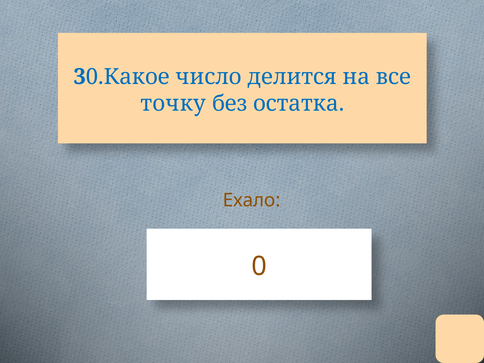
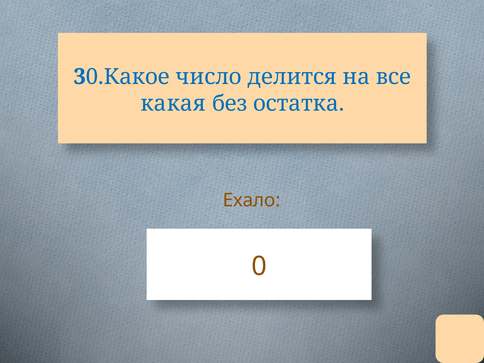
точку: точку -> какая
